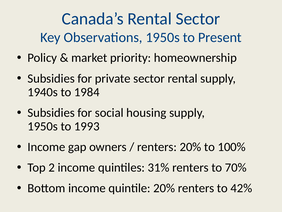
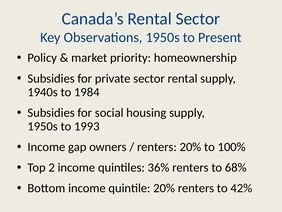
31%: 31% -> 36%
70%: 70% -> 68%
